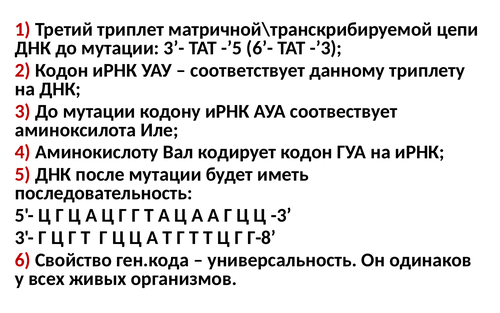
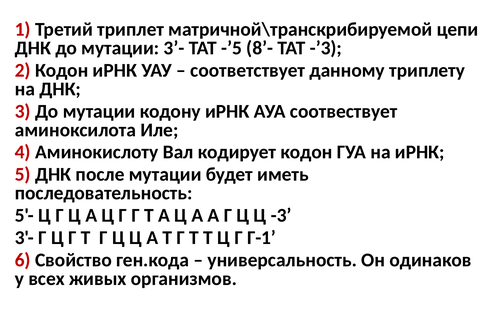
6’-: 6’- -> 8’-
Г-8: Г-8 -> Г-1
